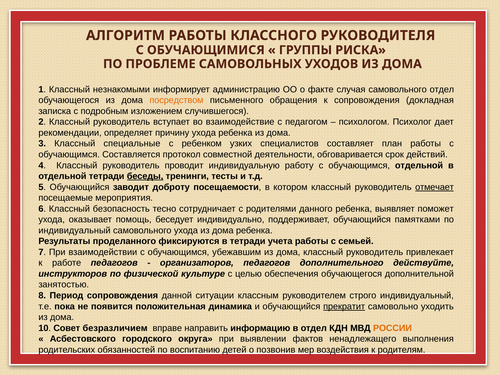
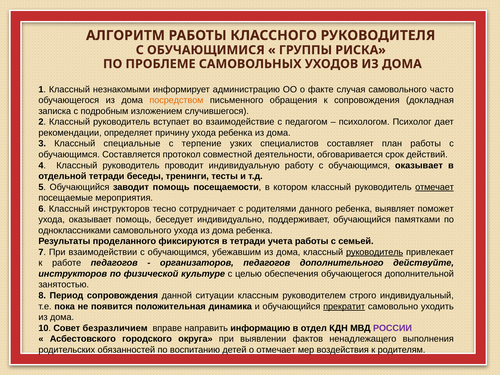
самовольного отдел: отдел -> часто
ребенком: ребенком -> терпение
обучающимся отдельной: отдельной -> оказывает
беседы underline: present -> none
заводит доброту: доброту -> помощь
Классный безопасность: безопасность -> инструкторов
индивидуальный at (75, 230): индивидуальный -> одноклассниками
руководитель at (375, 252) underline: none -> present
РОССИИ colour: orange -> purple
о позвонив: позвонив -> отмечает
